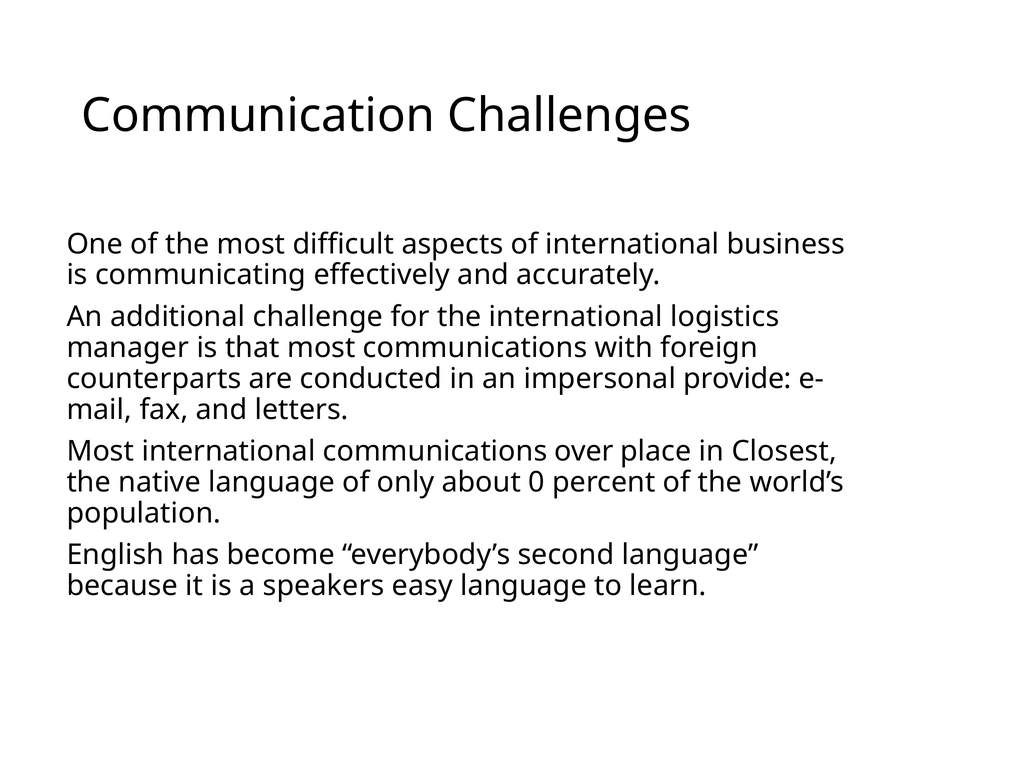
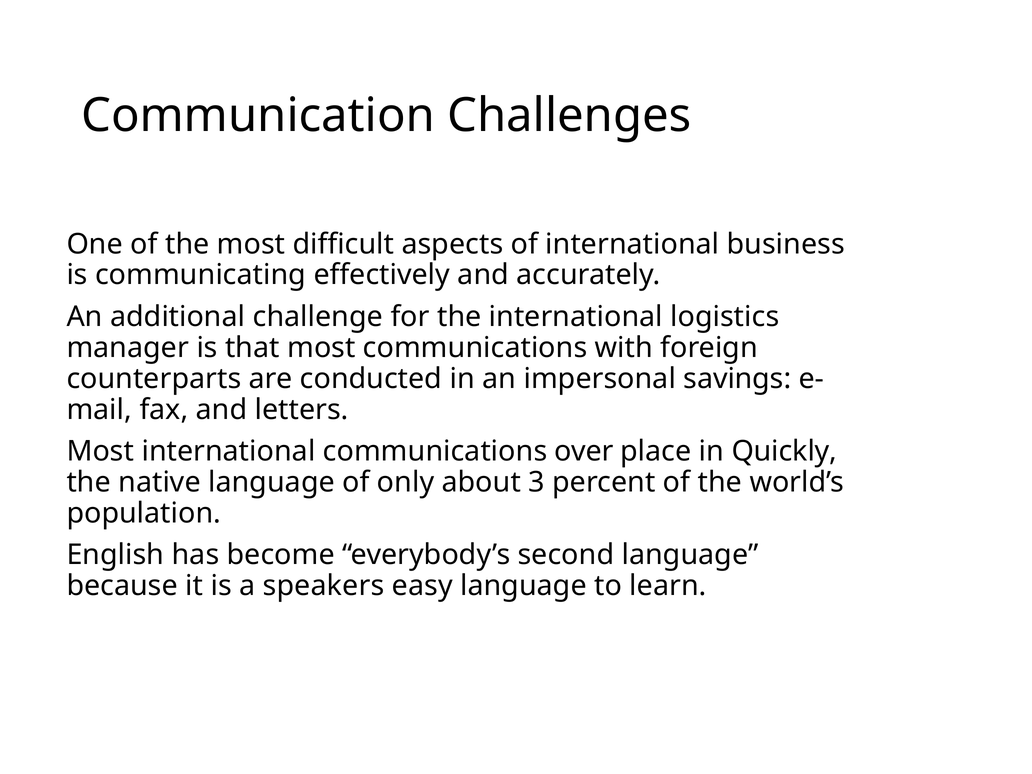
provide: provide -> savings
Closest: Closest -> Quickly
0: 0 -> 3
